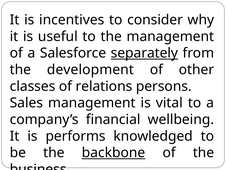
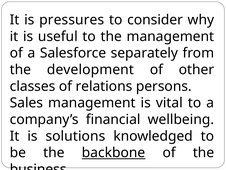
incentives: incentives -> pressures
separately underline: present -> none
performs: performs -> solutions
